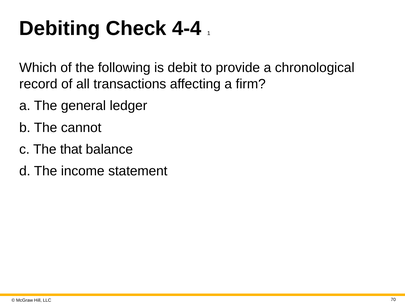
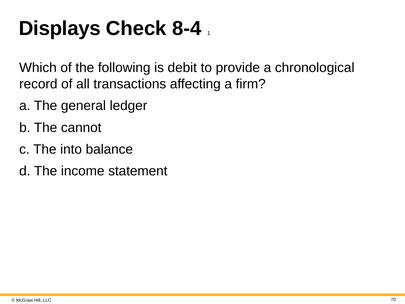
Debiting: Debiting -> Displays
4-4: 4-4 -> 8-4
that: that -> into
